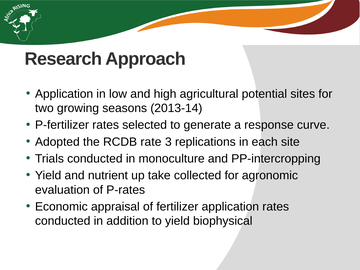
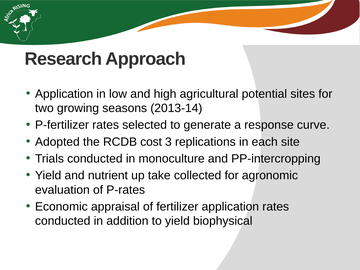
rate: rate -> cost
